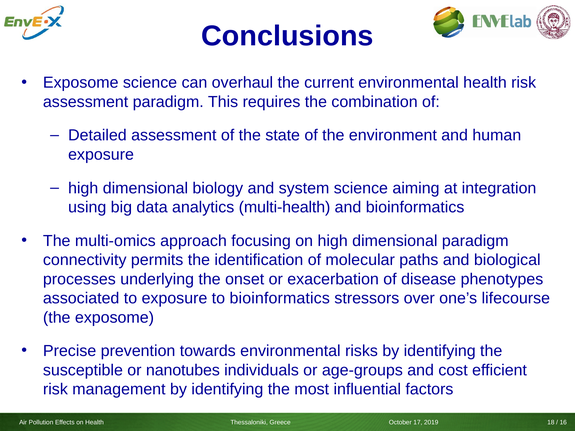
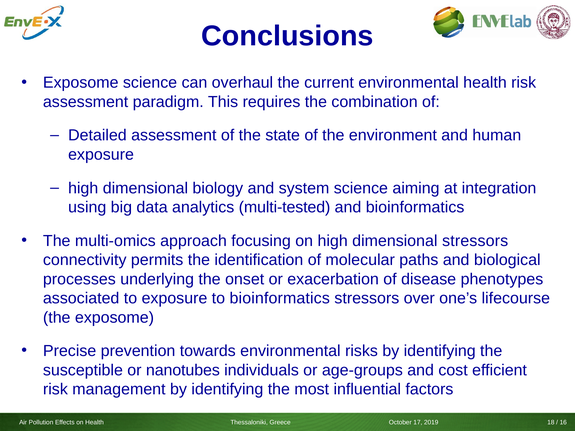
multi-health: multi-health -> multi-tested
dimensional paradigm: paradigm -> stressors
